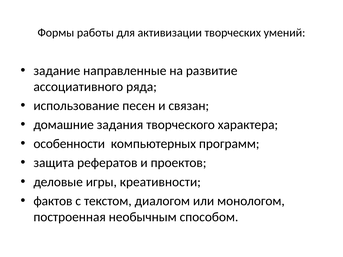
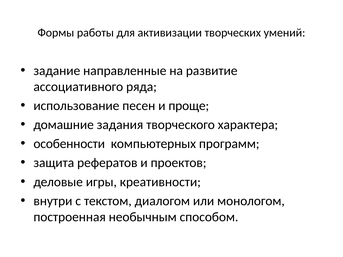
связан: связан -> проще
фактов: фактов -> внутри
